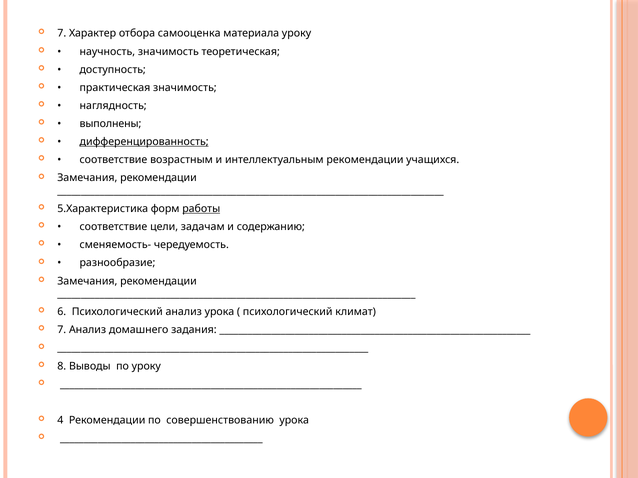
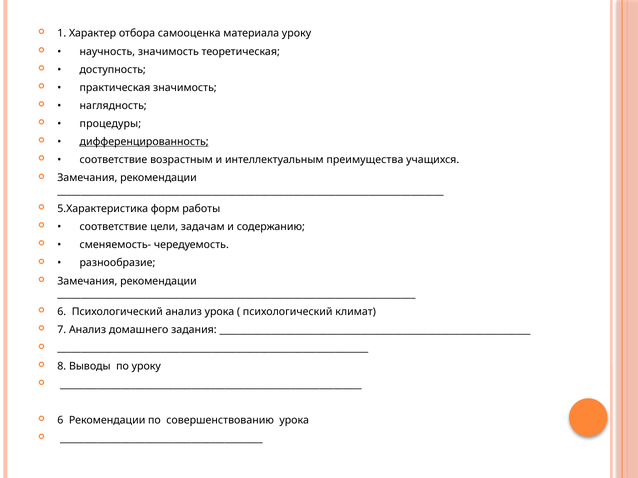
7 at (62, 33): 7 -> 1
выполнены: выполнены -> процедуры
интеллектуальным рекомендации: рекомендации -> преимущества
работы underline: present -> none
4 at (60, 421): 4 -> 6
